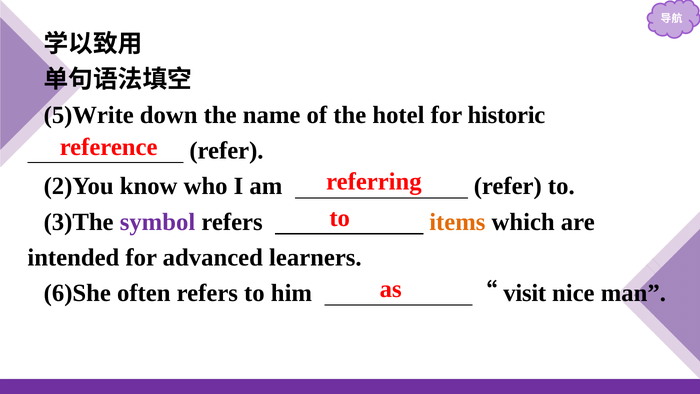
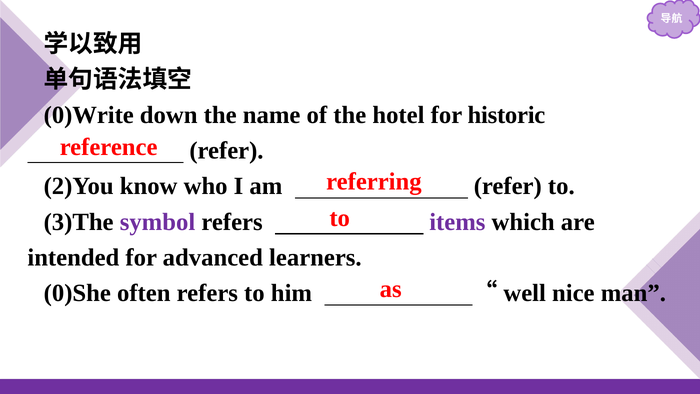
5)Write: 5)Write -> 0)Write
items colour: orange -> purple
6)She: 6)She -> 0)She
visit: visit -> well
